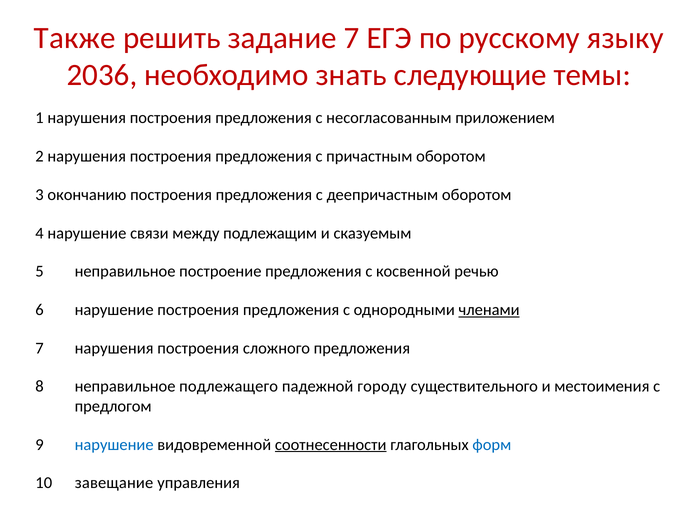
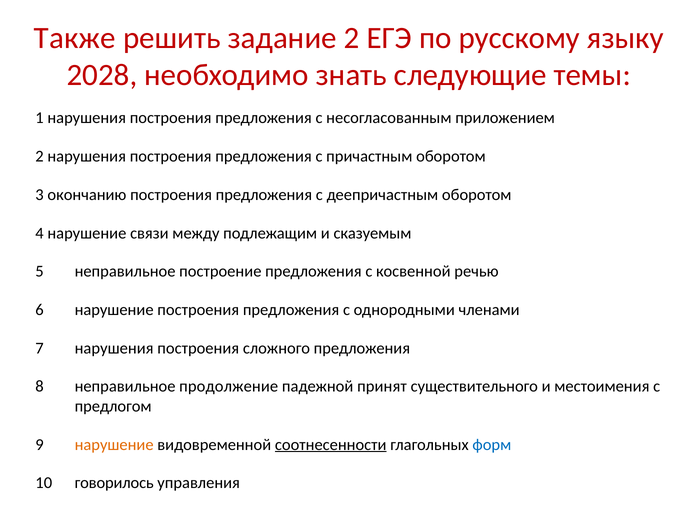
задание 7: 7 -> 2
2036: 2036 -> 2028
членами underline: present -> none
подлежащего: подлежащего -> продолжение
городу: городу -> принят
нарушение at (114, 445) colour: blue -> orange
завещание: завещание -> говорилось
